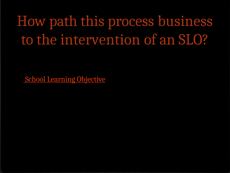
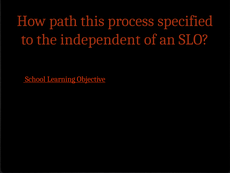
business: business -> specified
intervention: intervention -> independent
